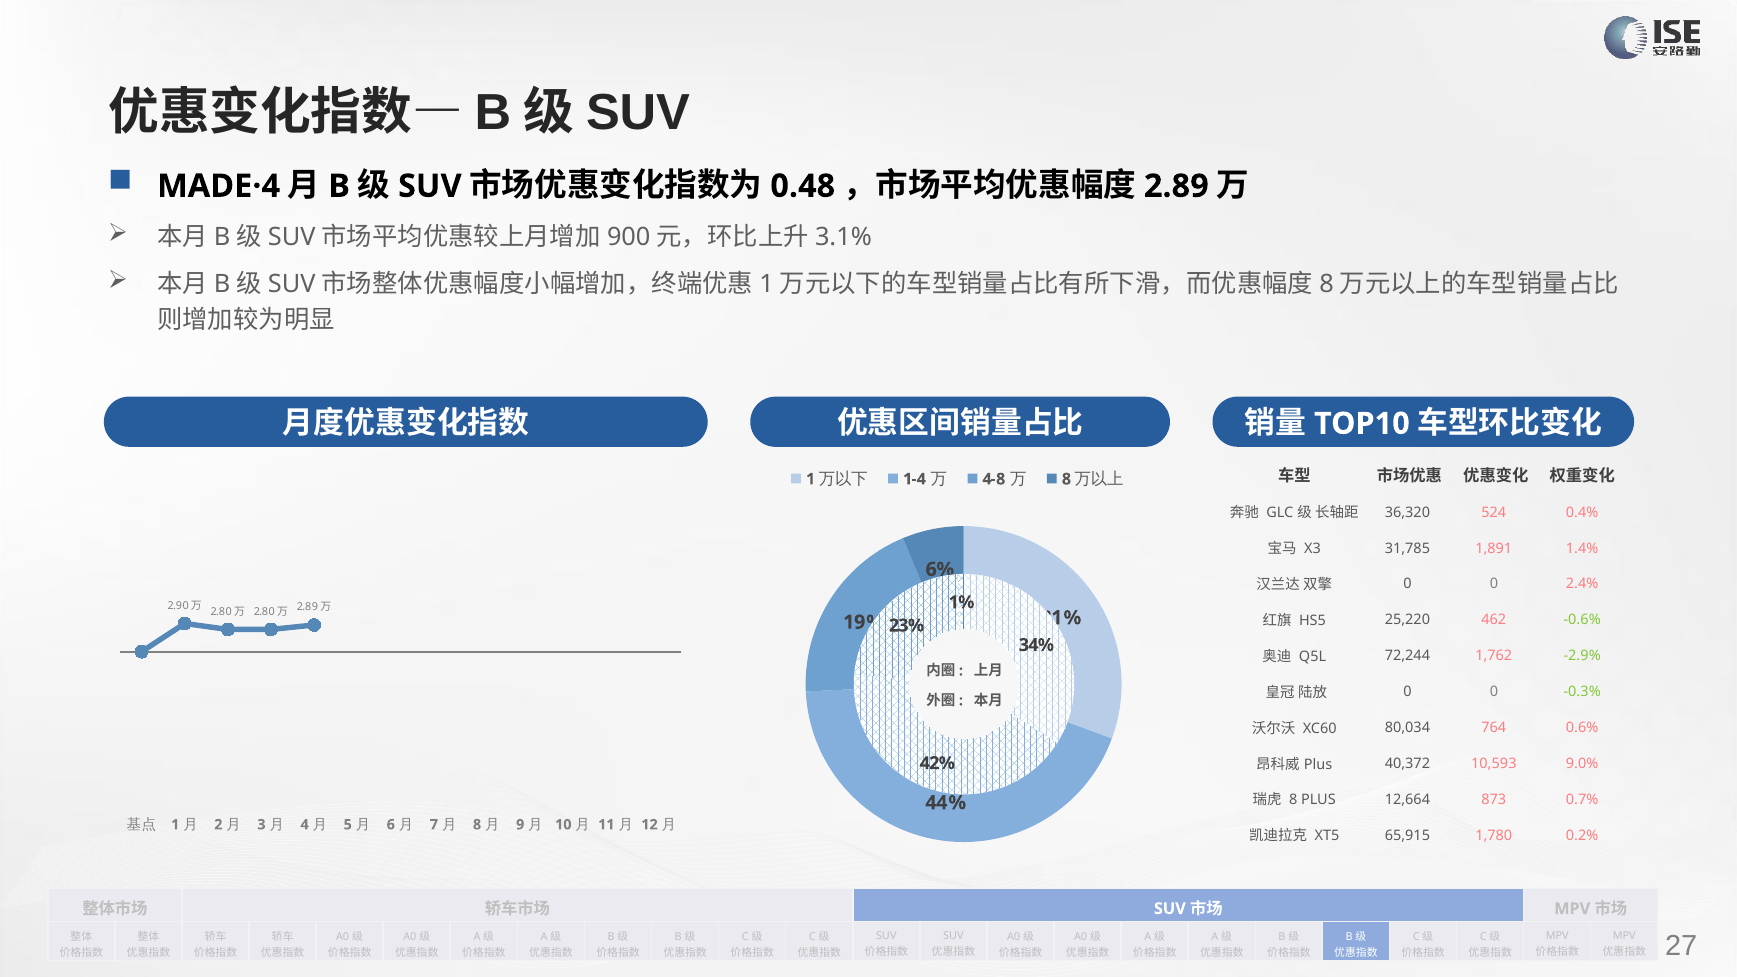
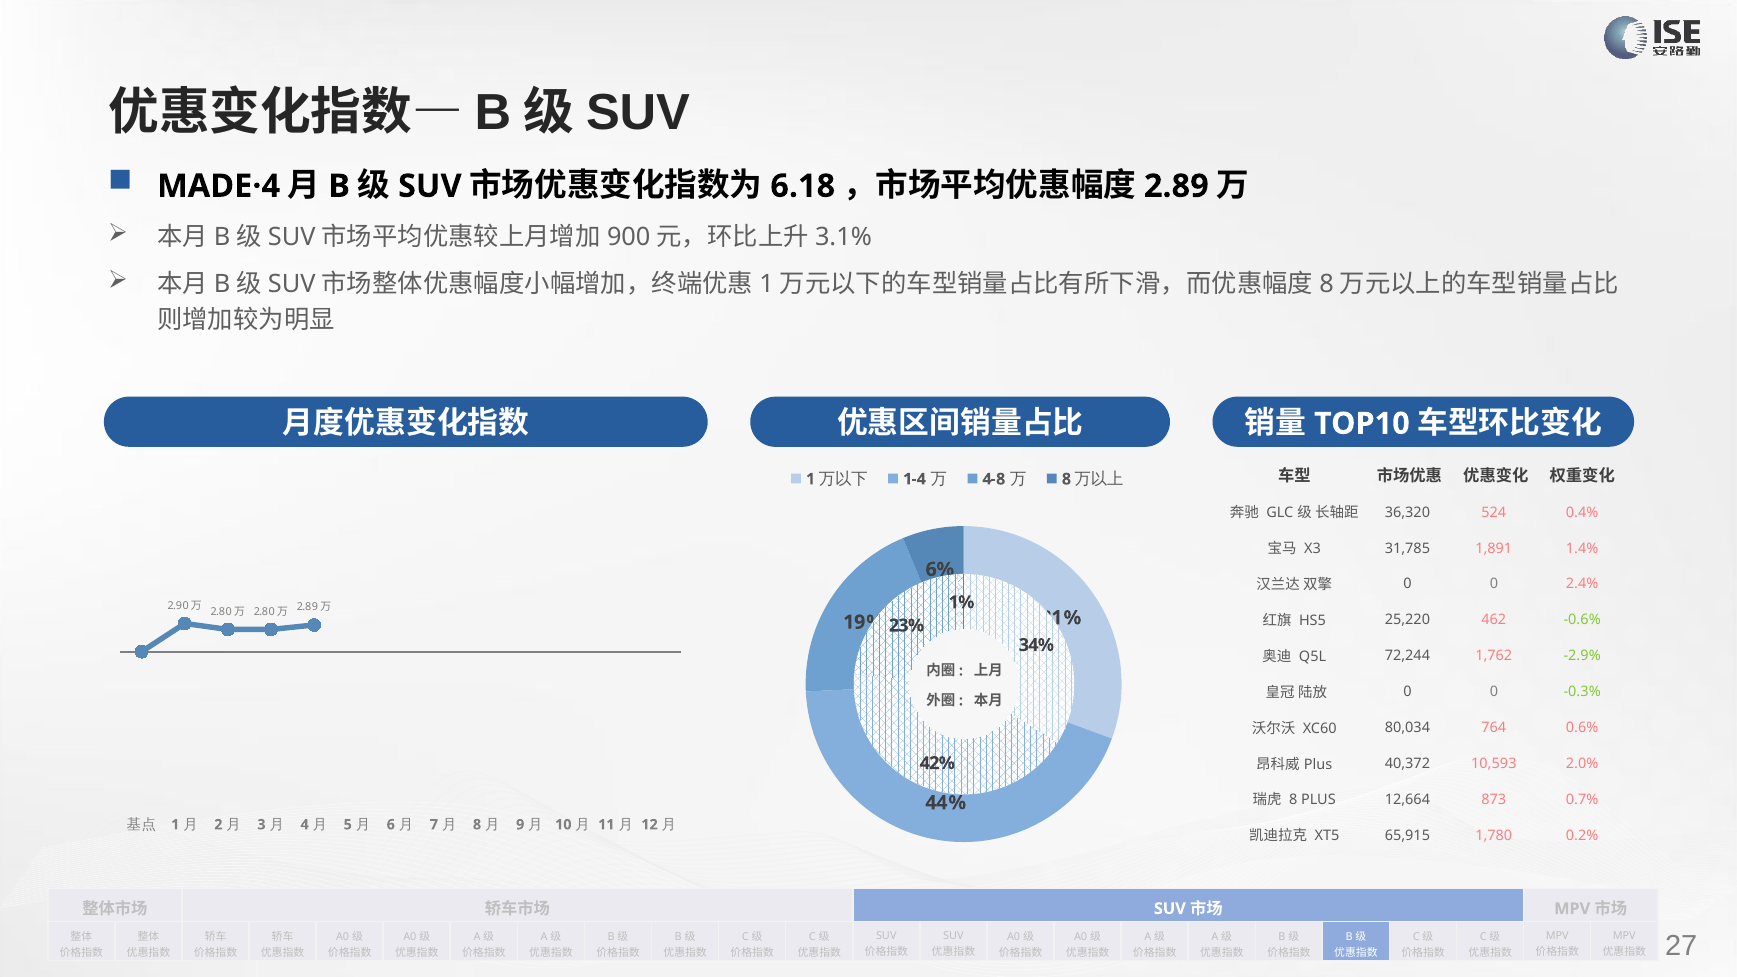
0.48: 0.48 -> 6.18
9.0%: 9.0% -> 2.0%
